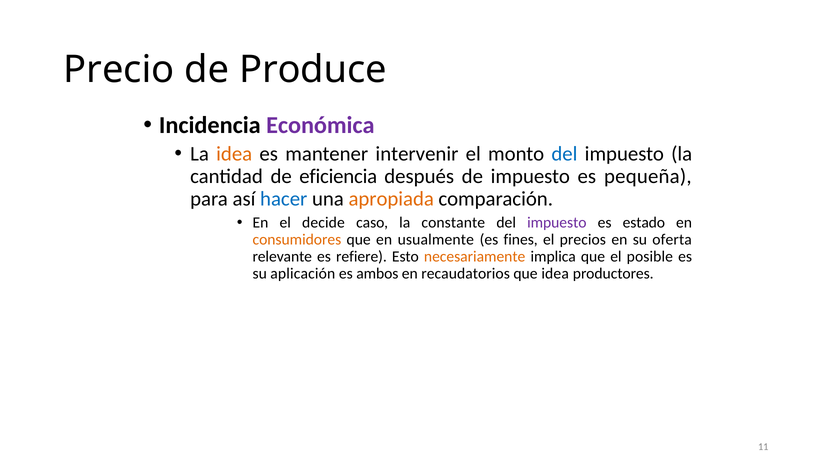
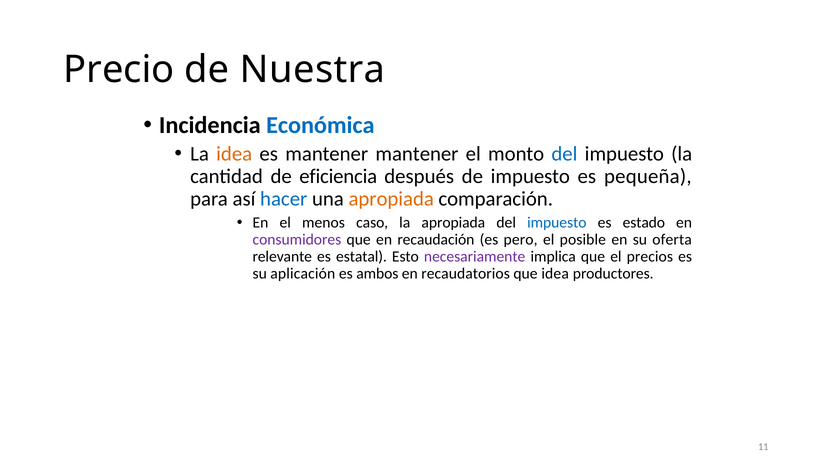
Produce: Produce -> Nuestra
Económica colour: purple -> blue
mantener intervenir: intervenir -> mantener
decide: decide -> menos
la constante: constante -> apropiada
impuesto at (557, 223) colour: purple -> blue
consumidores colour: orange -> purple
usualmente: usualmente -> recaudación
fines: fines -> pero
precios: precios -> posible
refiere: refiere -> estatal
necesariamente colour: orange -> purple
posible: posible -> precios
